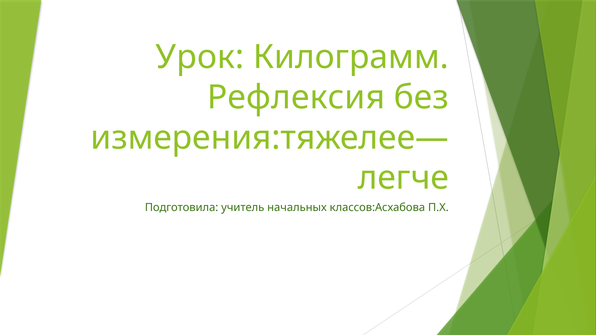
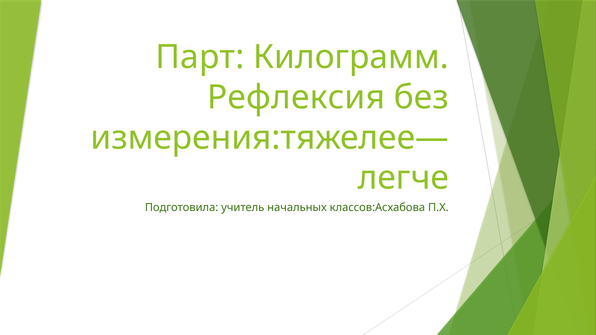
Урок: Урок -> Парт
